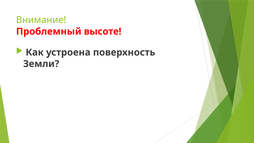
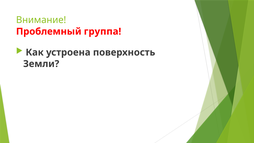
высоте: высоте -> группа
